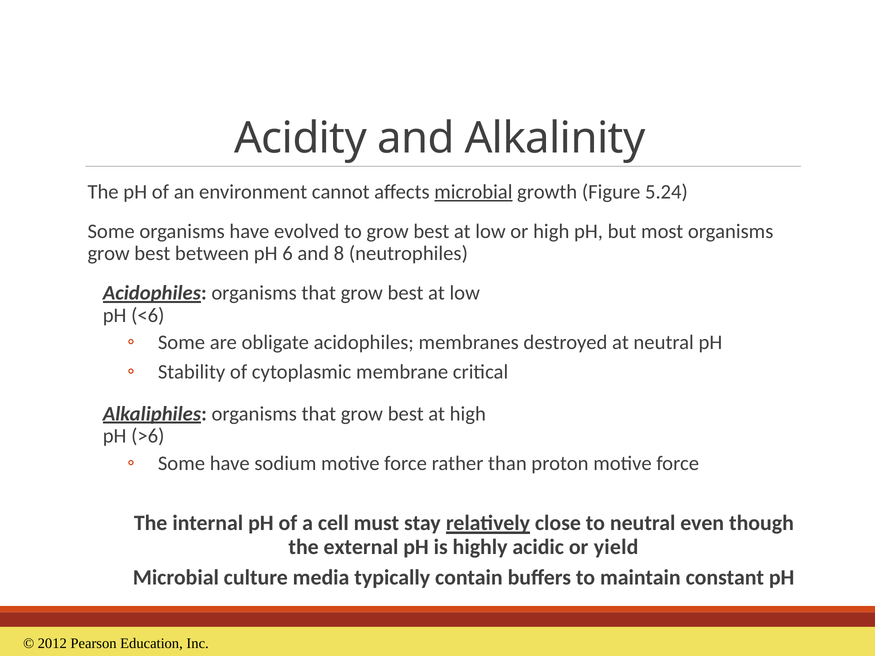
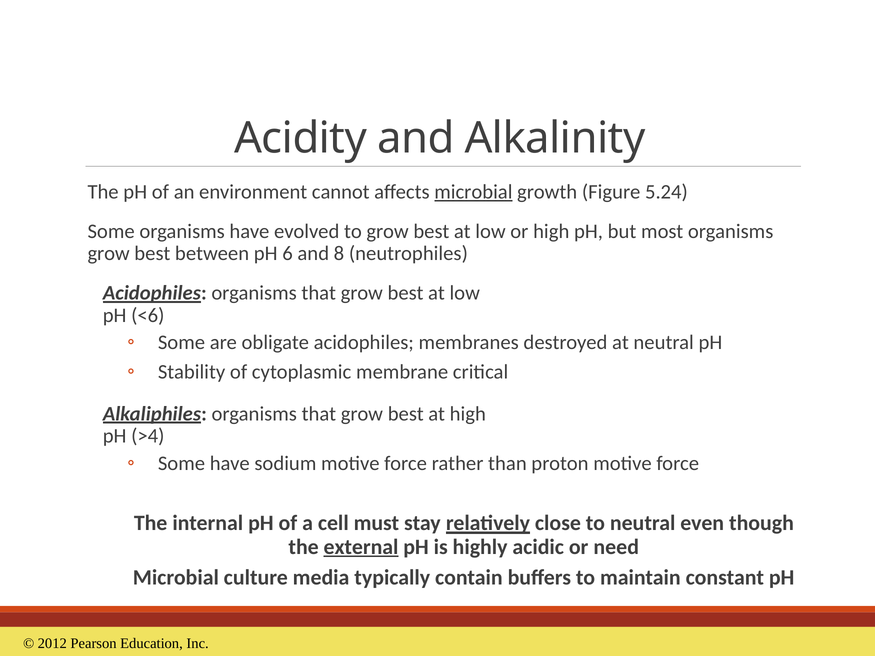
>6: >6 -> >4
external underline: none -> present
yield: yield -> need
